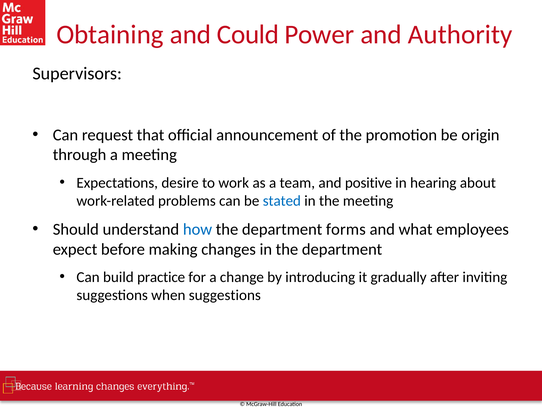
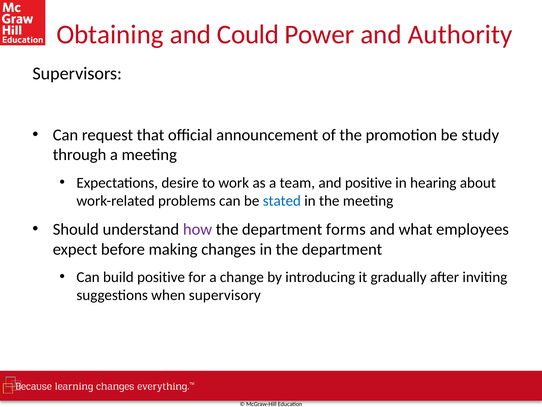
origin: origin -> study
how colour: blue -> purple
build practice: practice -> positive
when suggestions: suggestions -> supervisory
